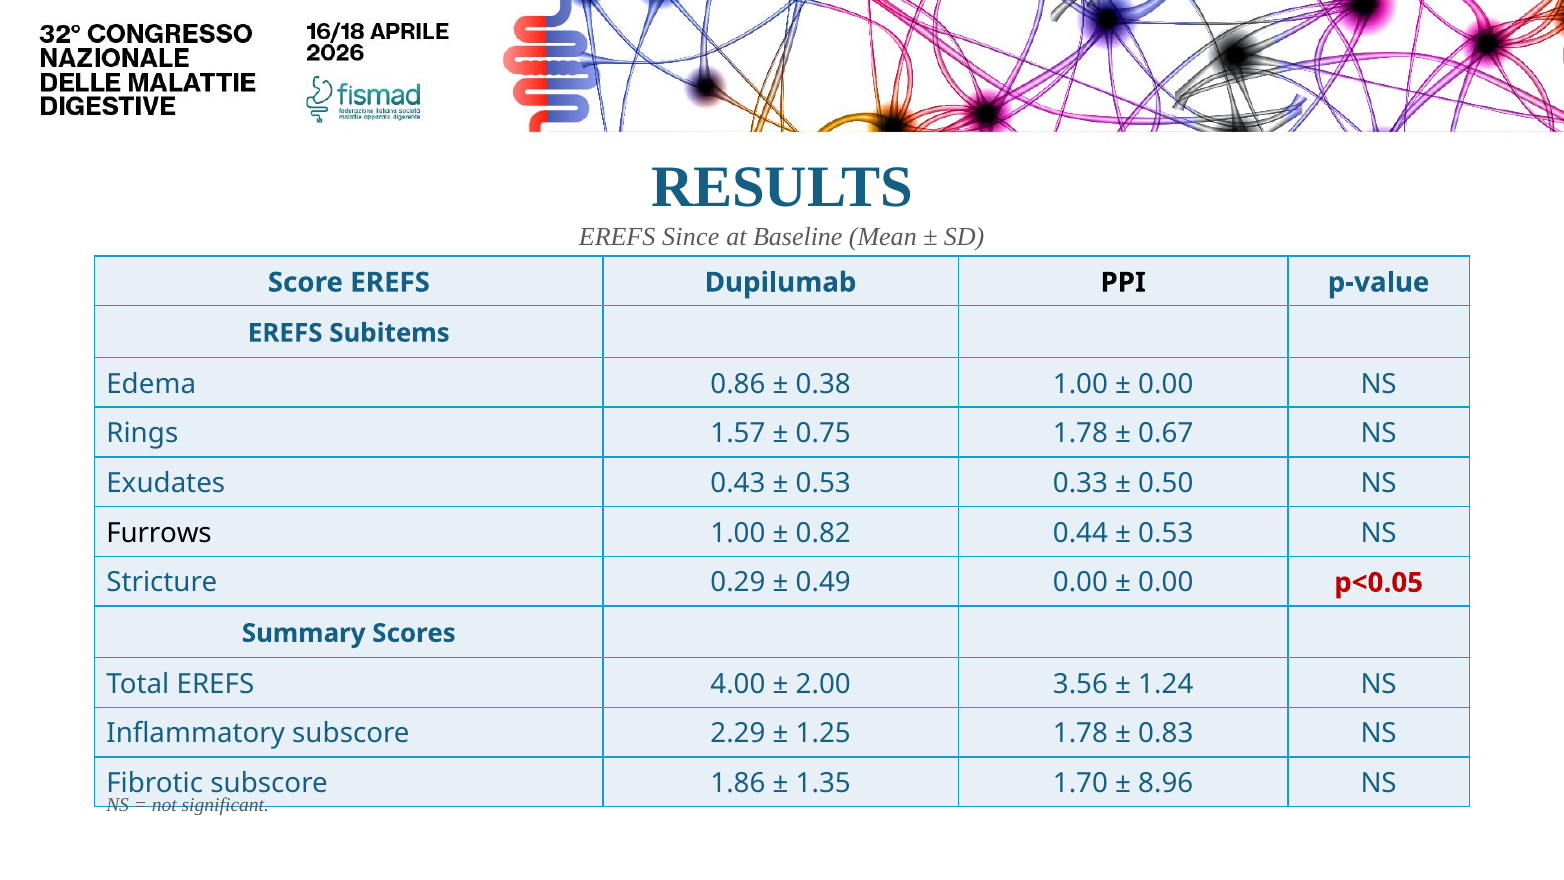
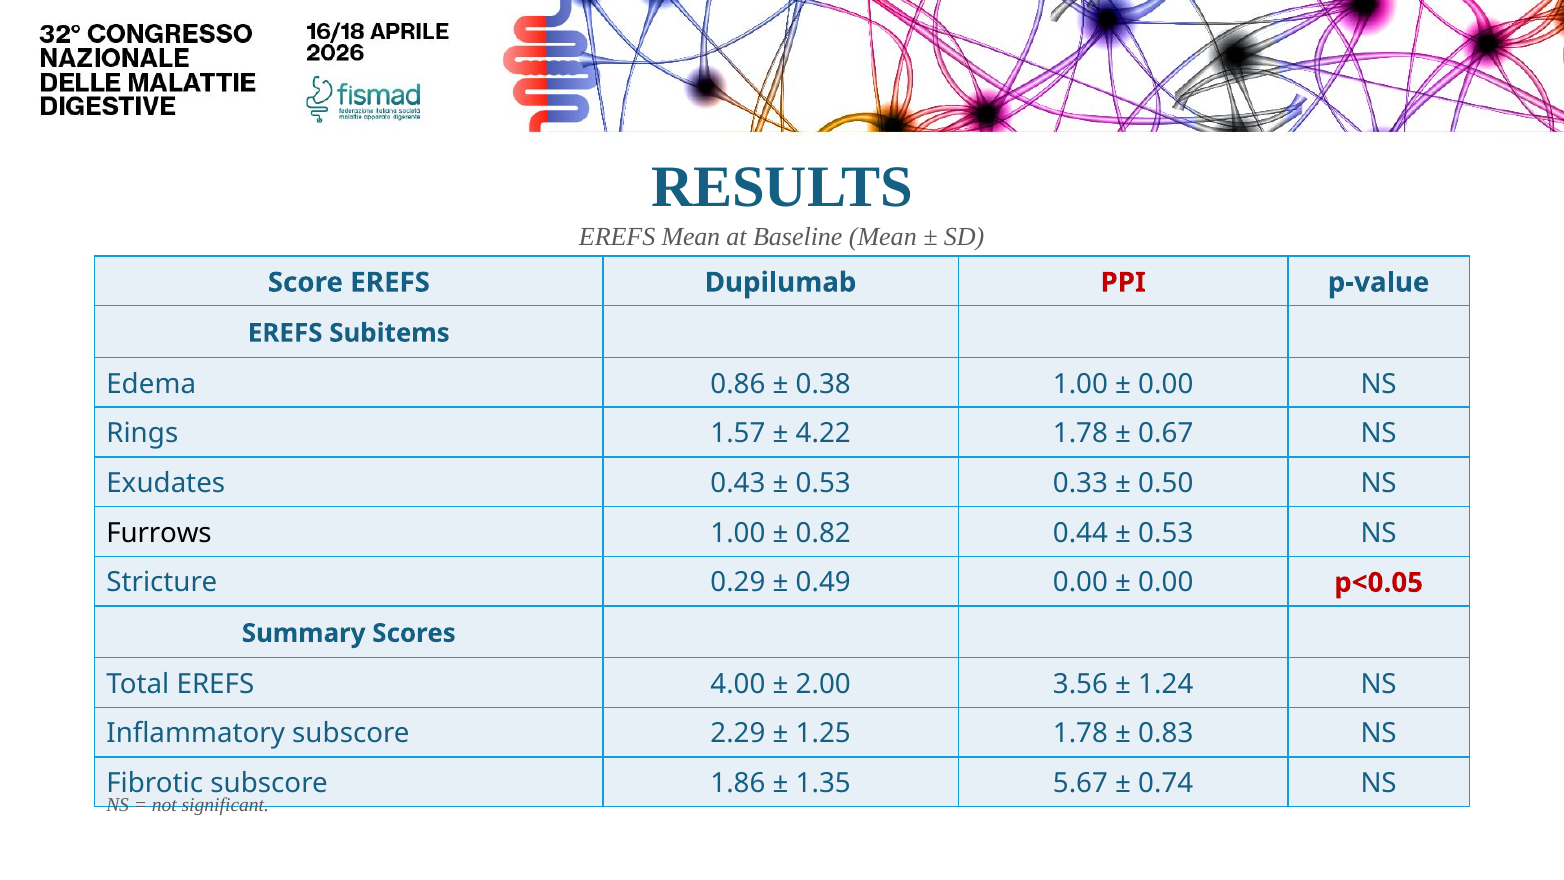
EREFS Since: Since -> Mean
PPI colour: black -> red
0.75: 0.75 -> 4.22
1.70: 1.70 -> 5.67
8.96: 8.96 -> 0.74
